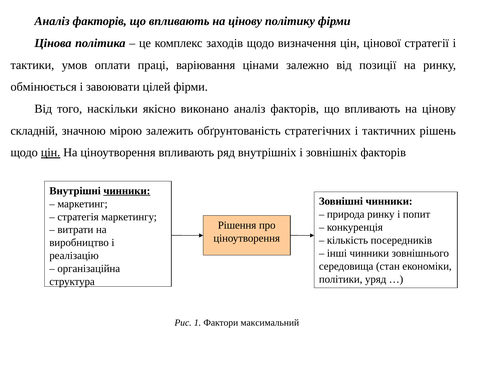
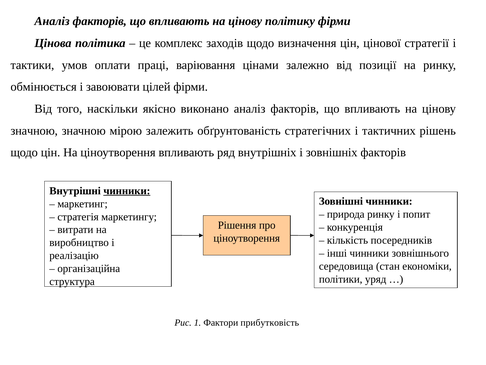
складній at (34, 131): складній -> значною
цін at (51, 152) underline: present -> none
максимальний: максимальний -> прибутковість
